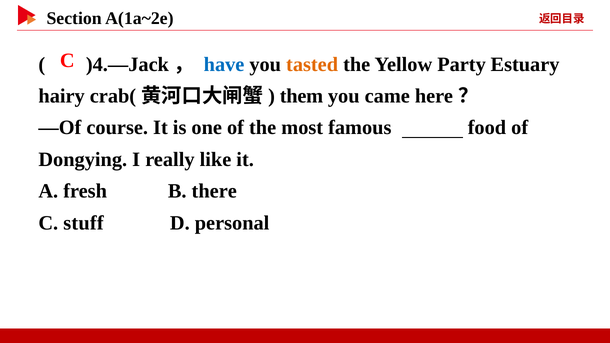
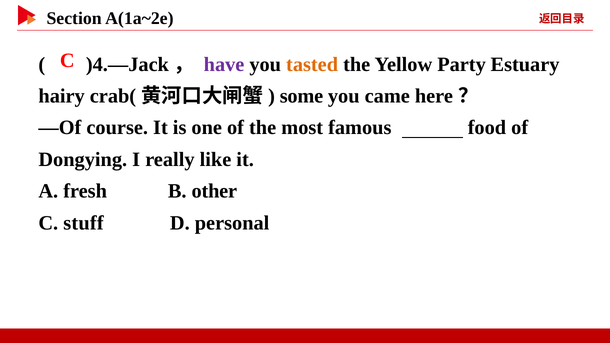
have colour: blue -> purple
them: them -> some
there: there -> other
